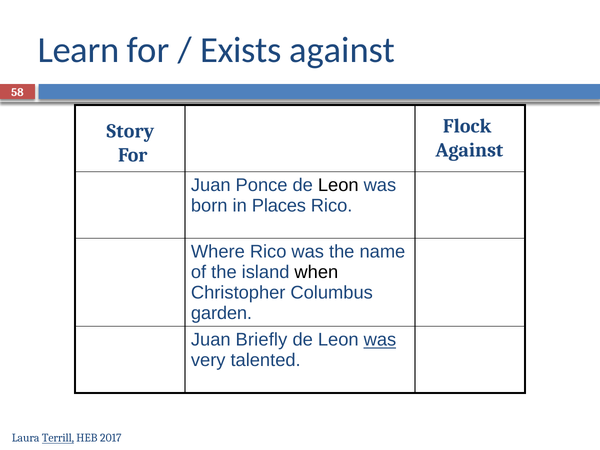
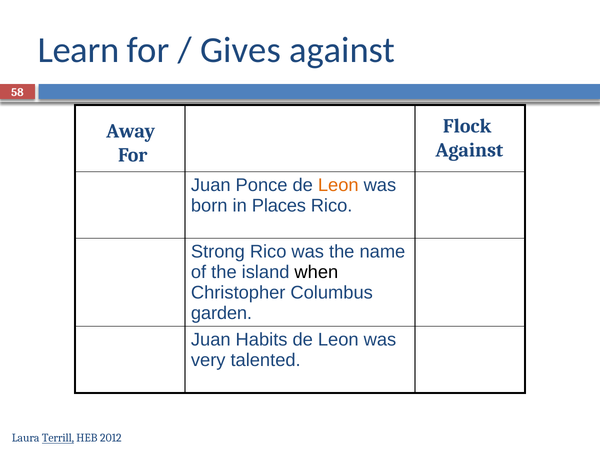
Exists: Exists -> Gives
Story: Story -> Away
Leon at (338, 185) colour: black -> orange
Where: Where -> Strong
Briefly: Briefly -> Habits
was at (380, 340) underline: present -> none
2017: 2017 -> 2012
